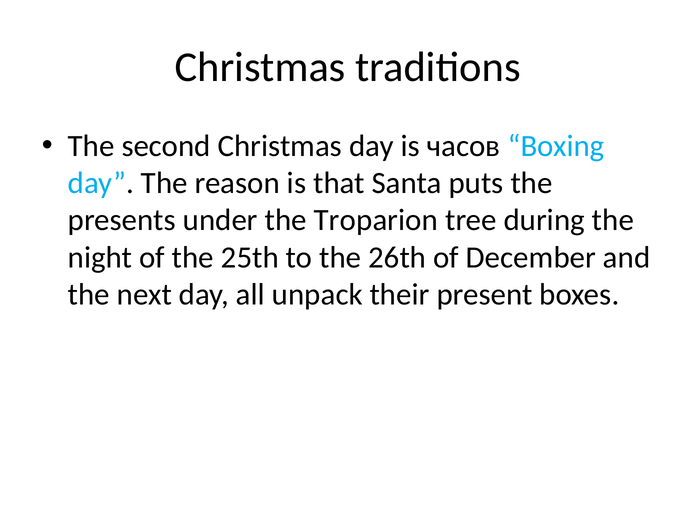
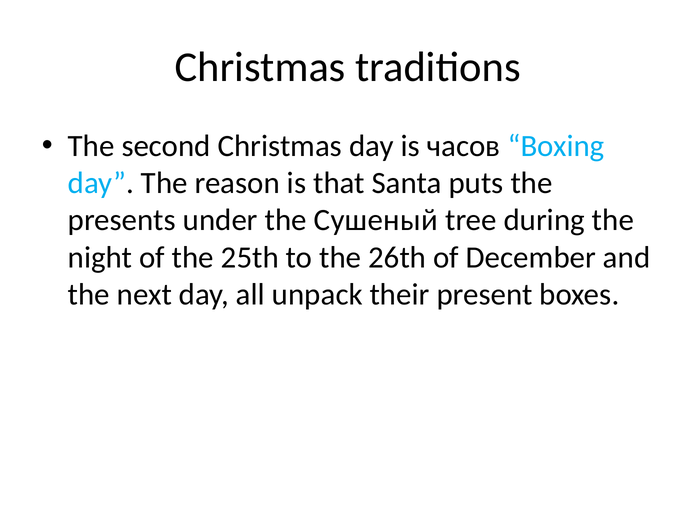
Troparion: Troparion -> Сушеный
